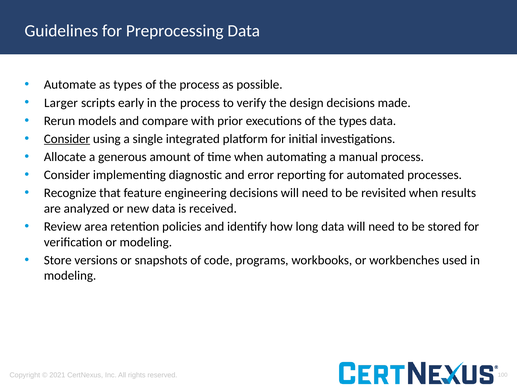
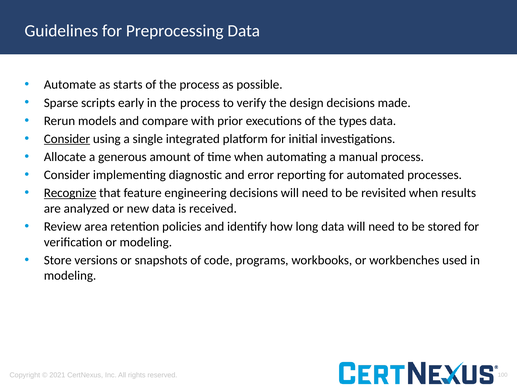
as types: types -> starts
Larger: Larger -> Sparse
Recognize underline: none -> present
